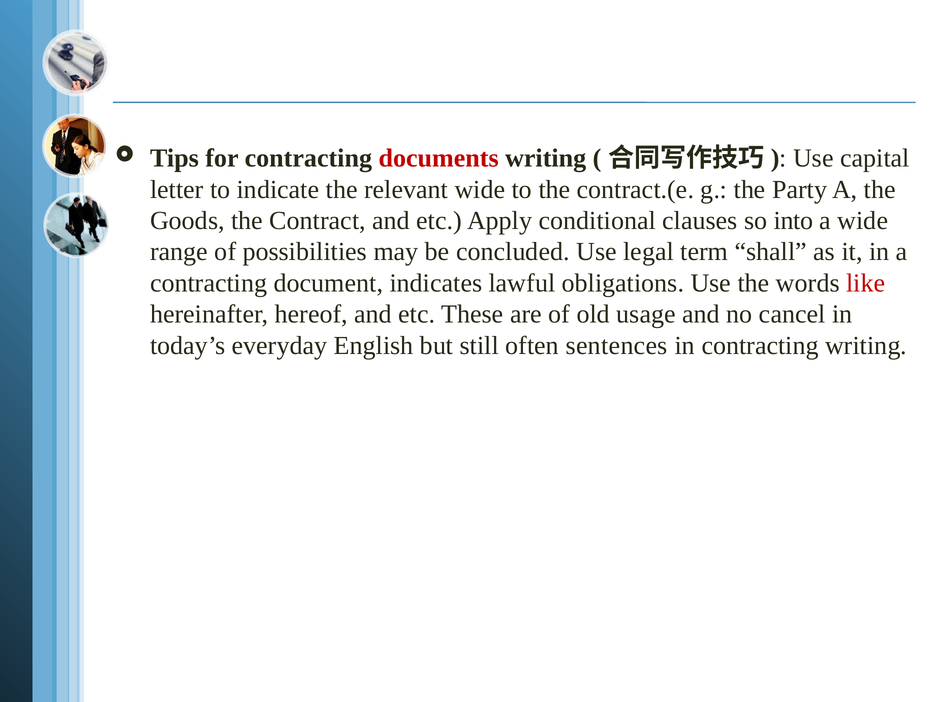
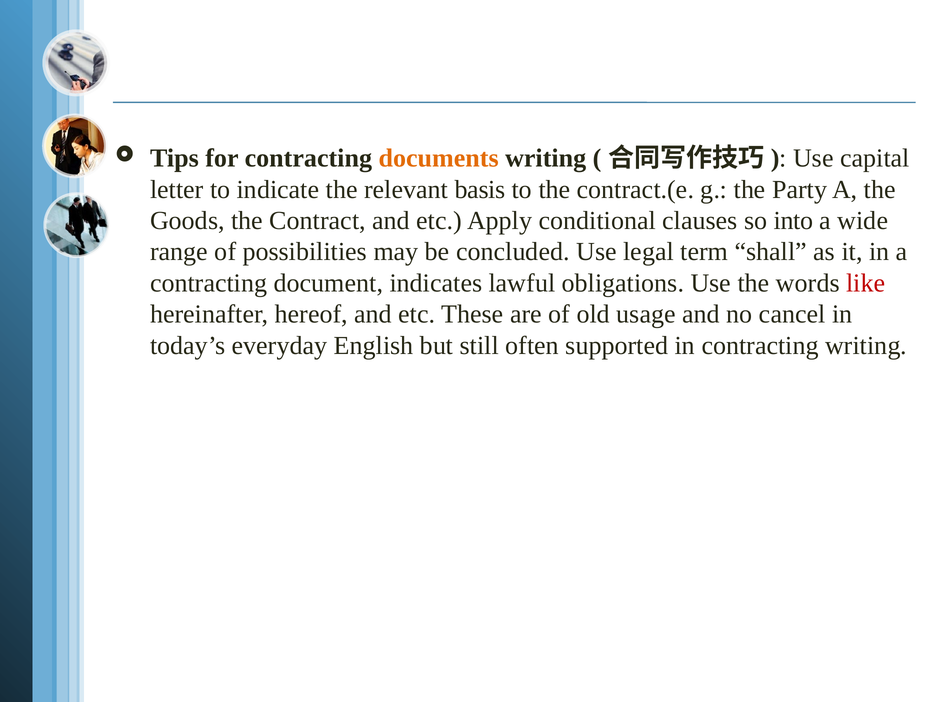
documents colour: red -> orange
relevant wide: wide -> basis
sentences: sentences -> supported
